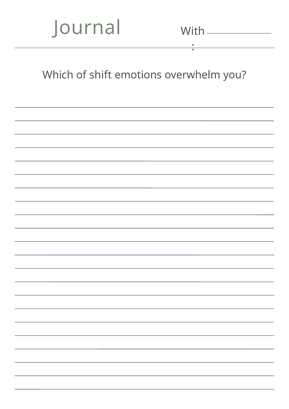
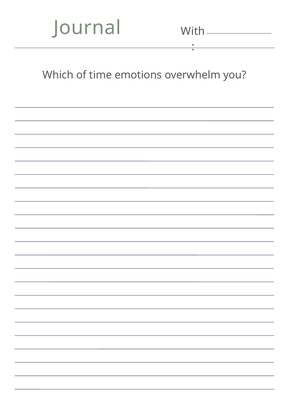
shift: shift -> time
